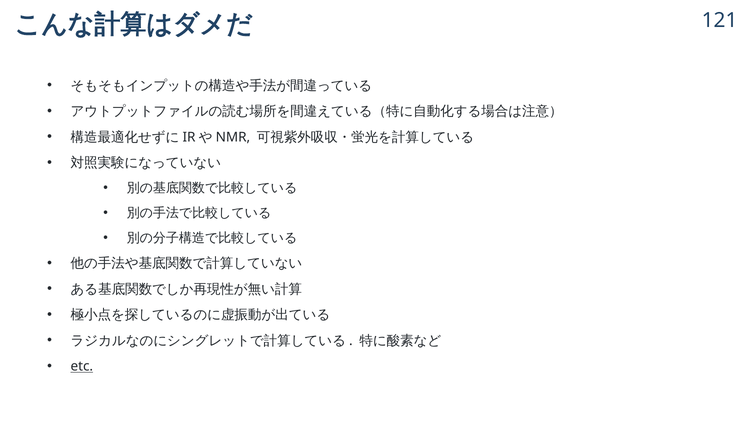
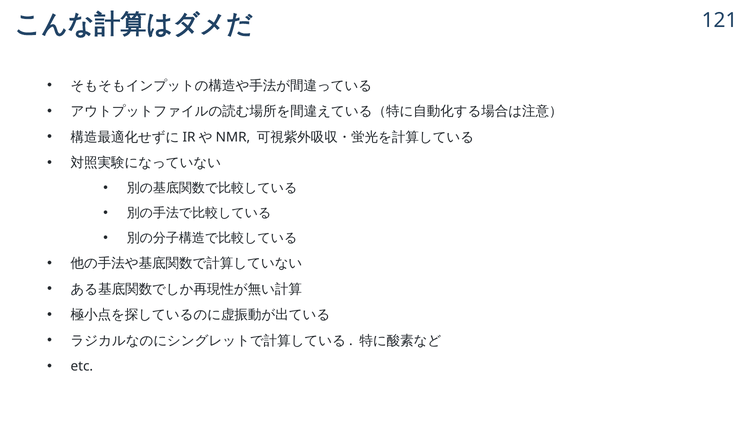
etc underline: present -> none
